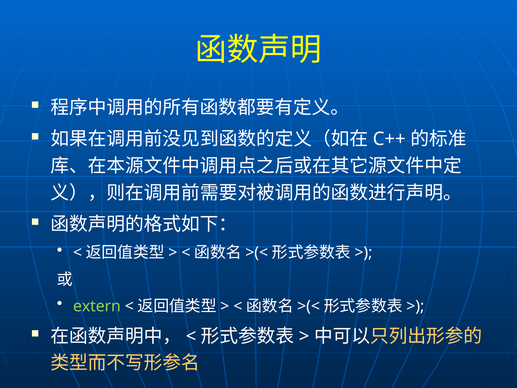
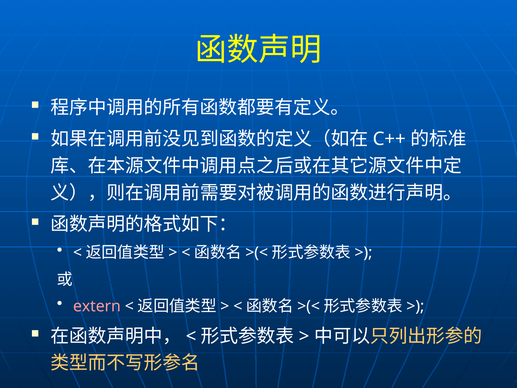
extern colour: light green -> pink
